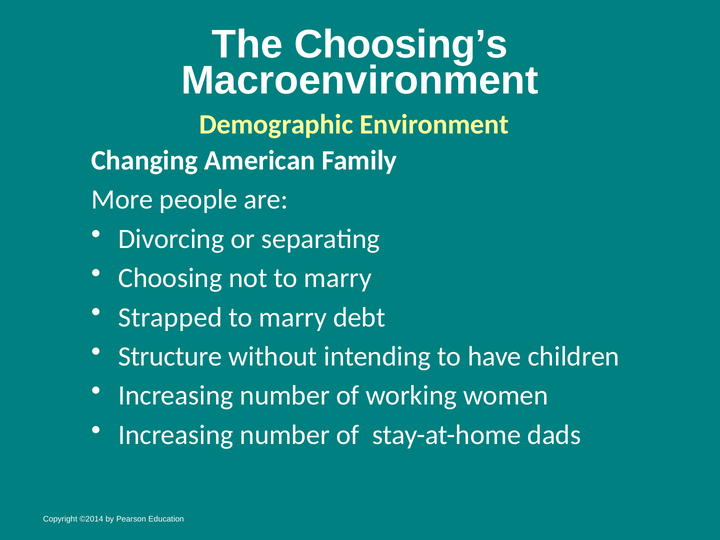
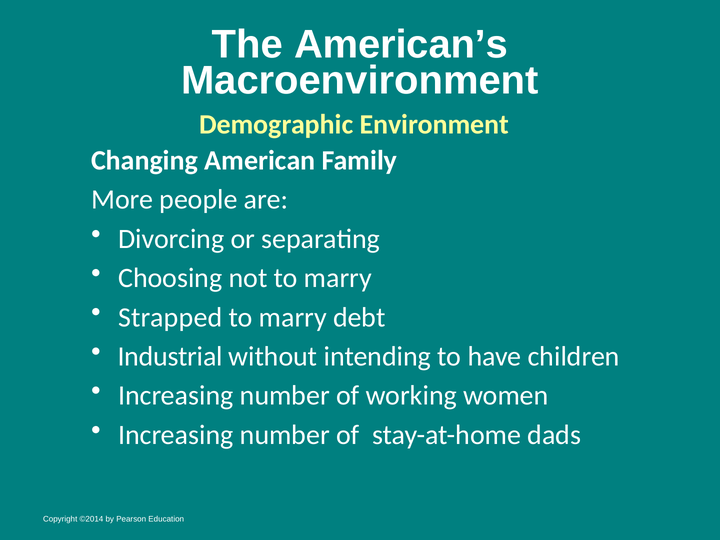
Choosing’s: Choosing’s -> American’s
Structure: Structure -> Industrial
